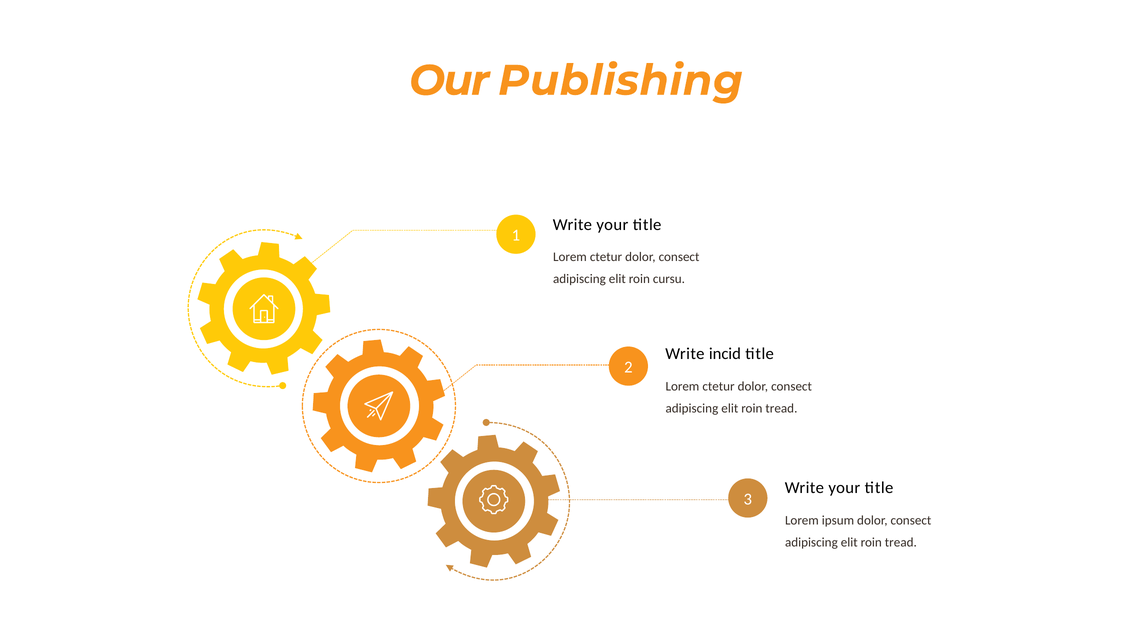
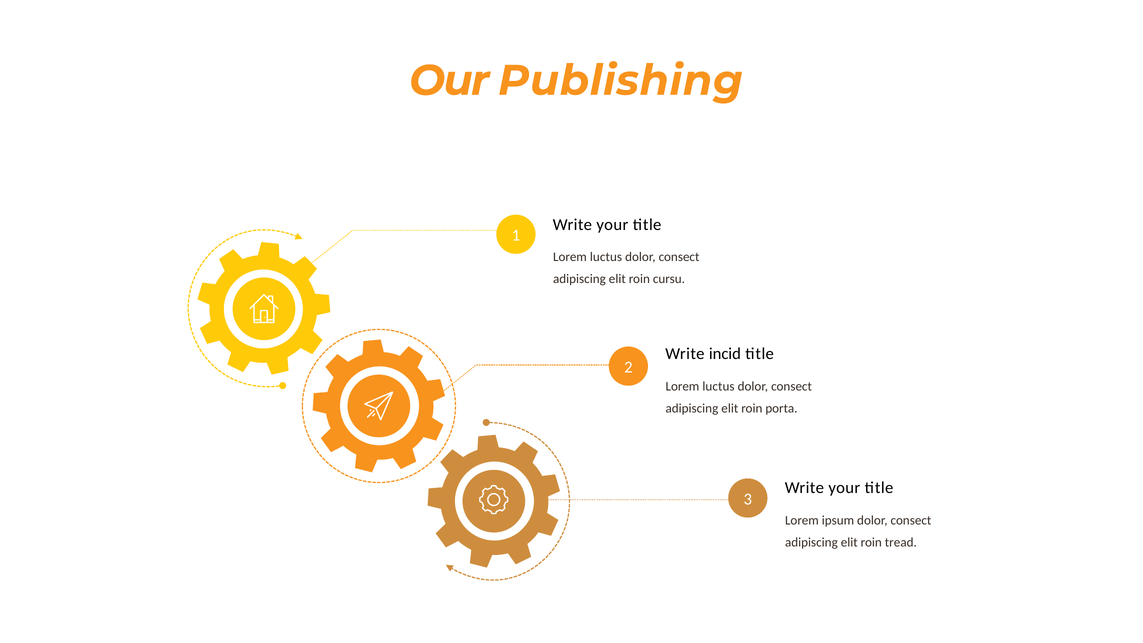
ctetur at (606, 257): ctetur -> luctus
ctetur at (719, 386): ctetur -> luctus
tread at (781, 408): tread -> porta
